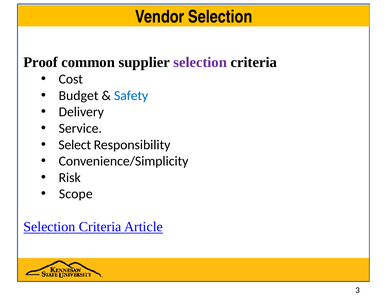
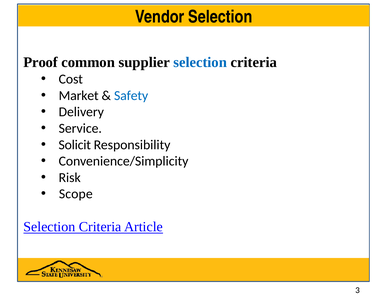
selection at (200, 62) colour: purple -> blue
Budget: Budget -> Market
Select: Select -> Solicit
